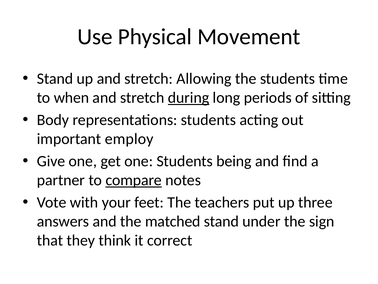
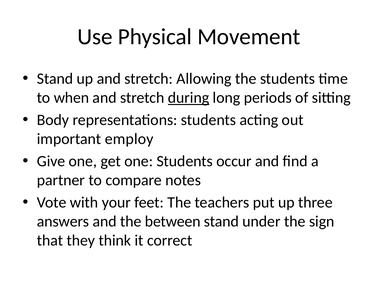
being: being -> occur
compare underline: present -> none
matched: matched -> between
